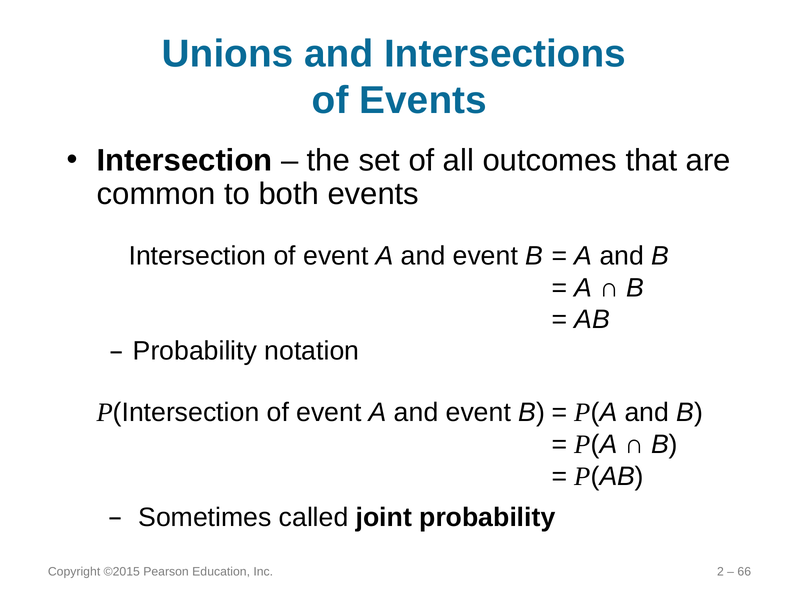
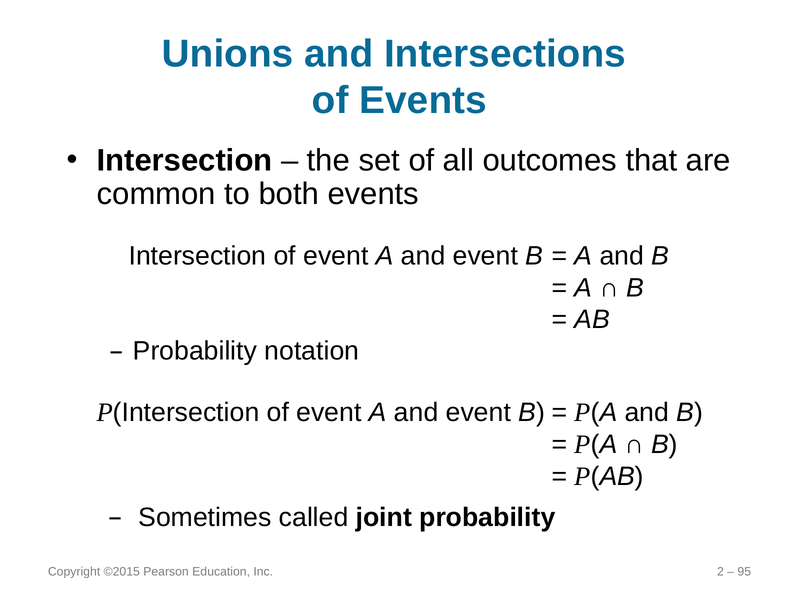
66: 66 -> 95
